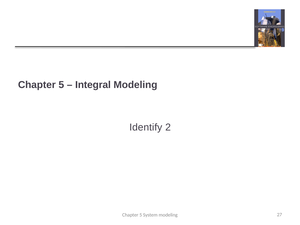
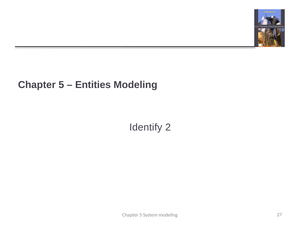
Integral: Integral -> Entities
